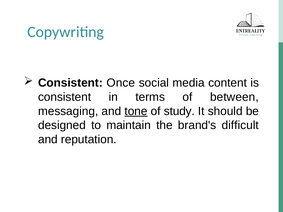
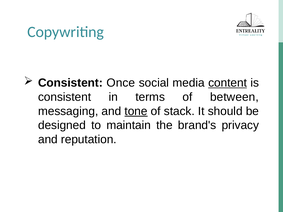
content underline: none -> present
study: study -> stack
difficult: difficult -> privacy
